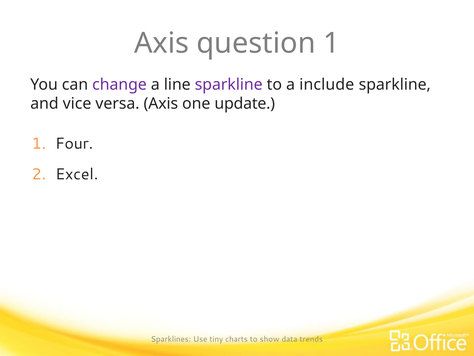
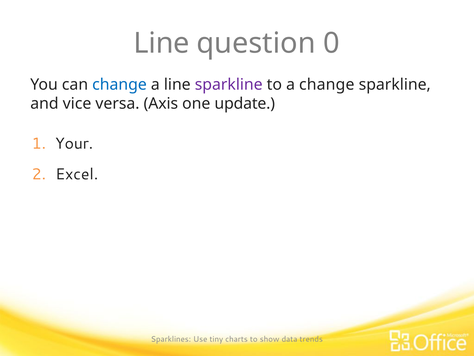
Axis at (162, 43): Axis -> Line
question 1: 1 -> 0
change at (119, 84) colour: purple -> blue
a include: include -> change
Four: Four -> Your
